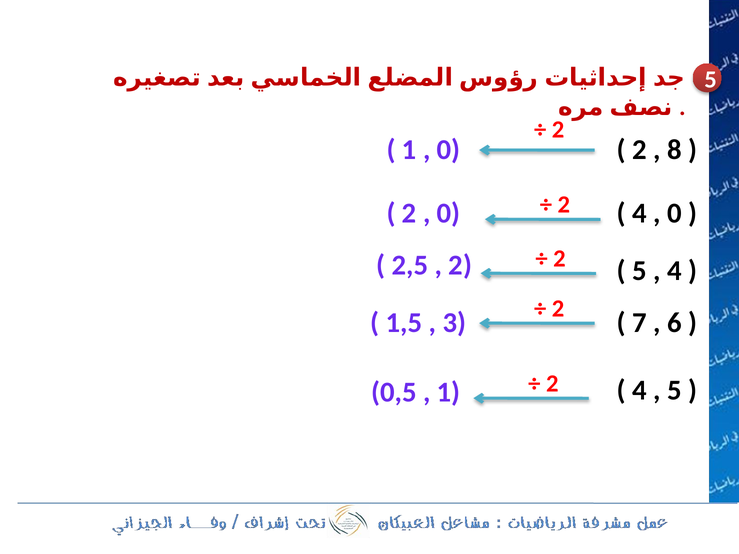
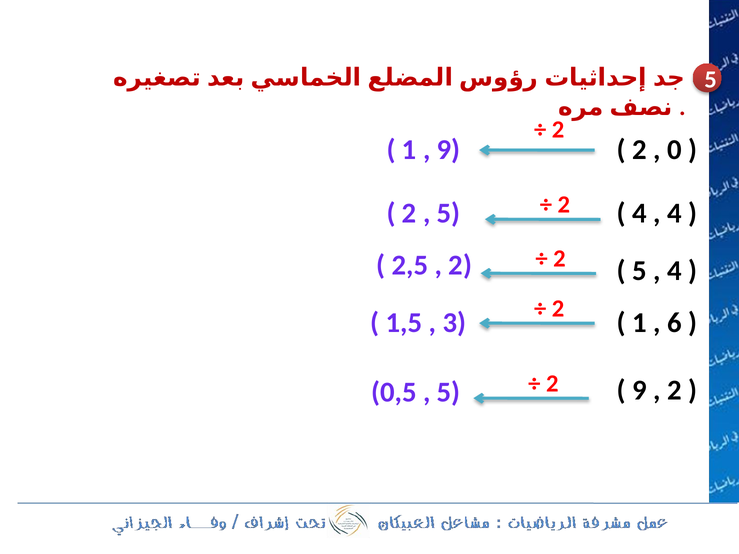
0 at (449, 150): 0 -> 9
8: 8 -> 0
0 at (449, 213): 0 -> 5
0 at (674, 213): 0 -> 4
7 at (639, 323): 7 -> 1
4 at (639, 391): 4 -> 9
5 at (674, 391): 5 -> 2
1 at (449, 392): 1 -> 5
